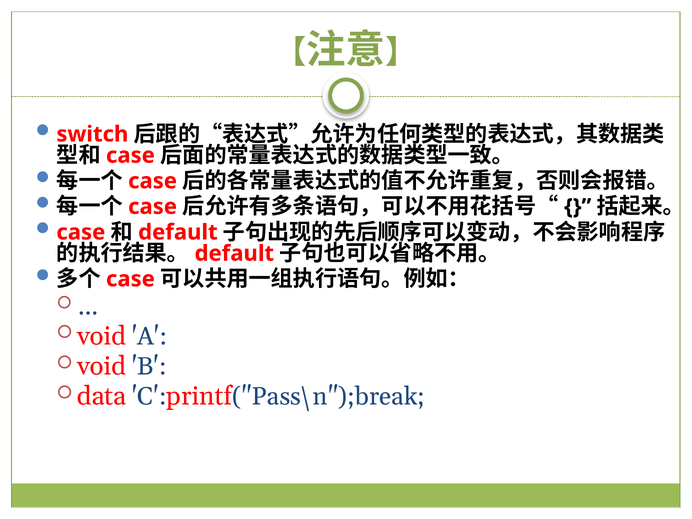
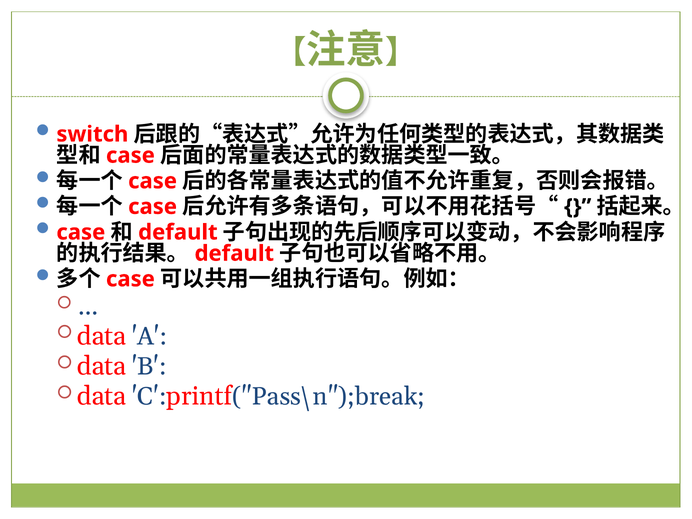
void at (102, 336): void -> data
void at (102, 366): void -> data
